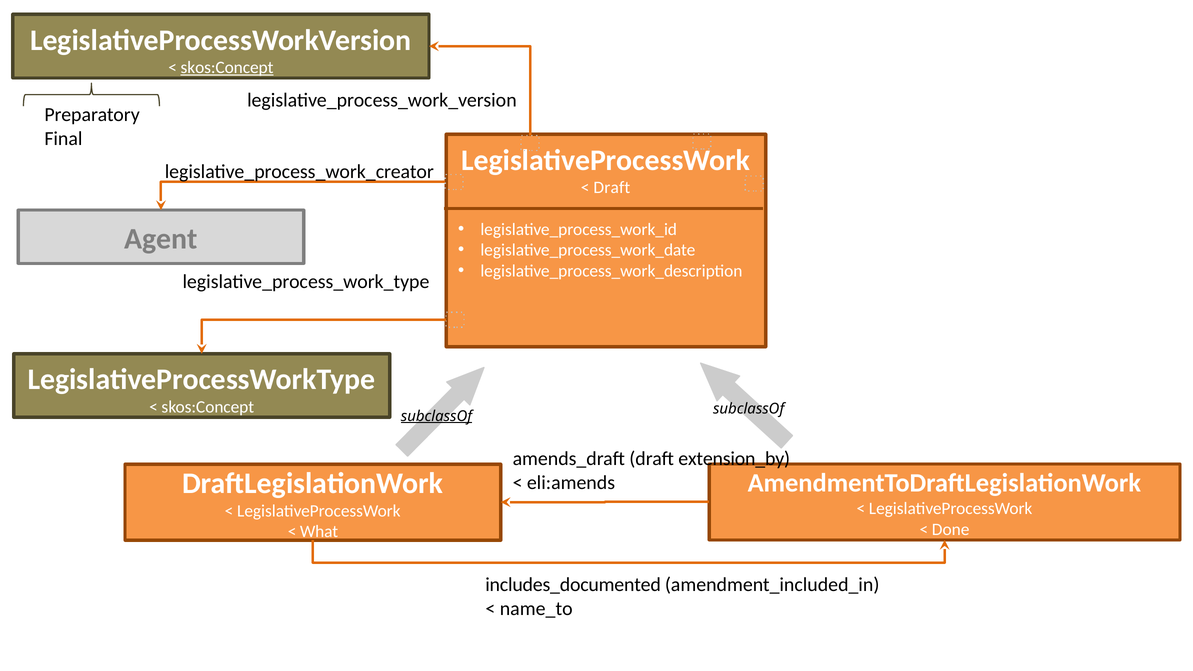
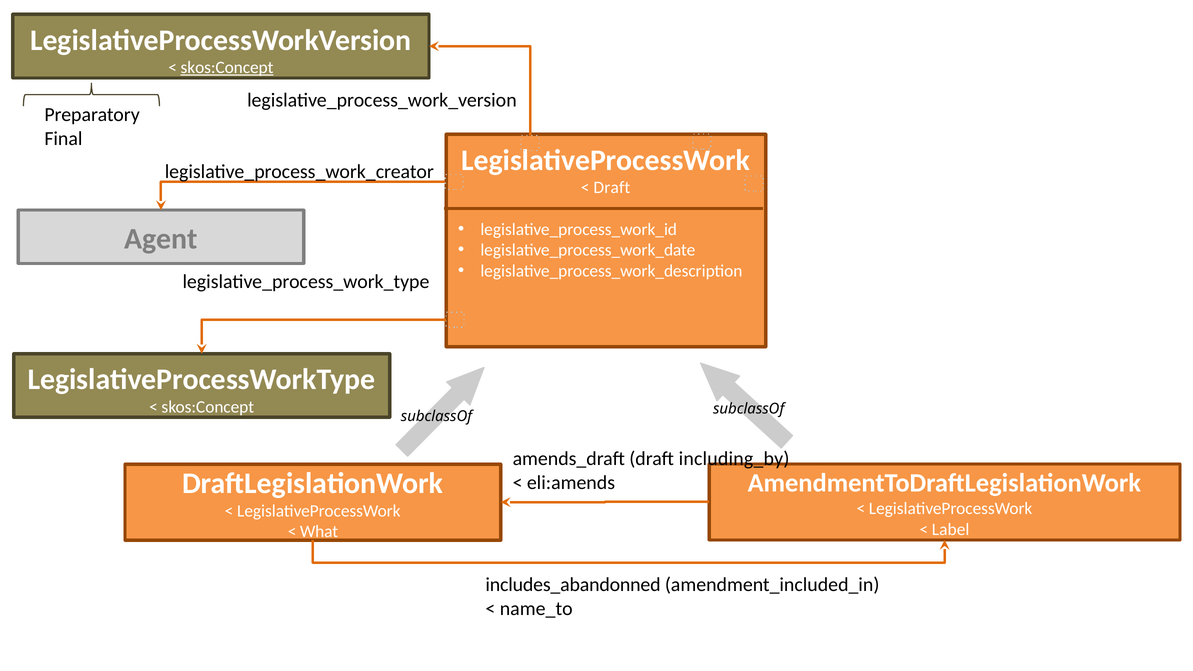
subclassOf at (436, 416) underline: present -> none
extension_by: extension_by -> including_by
Done: Done -> Label
includes_documented: includes_documented -> includes_abandonned
